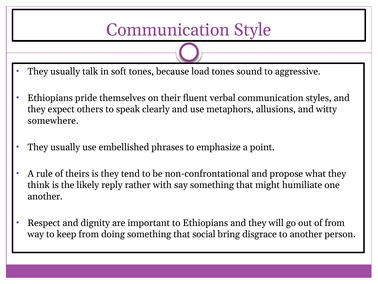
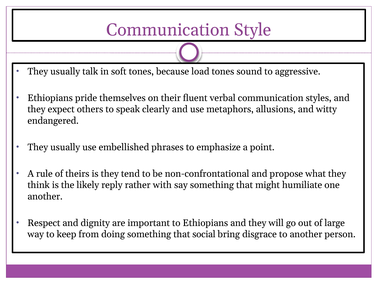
somewhere: somewhere -> endangered
of from: from -> large
